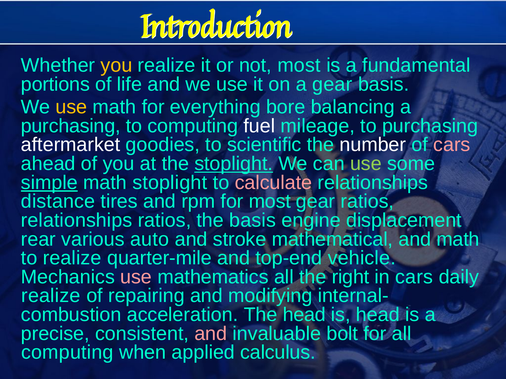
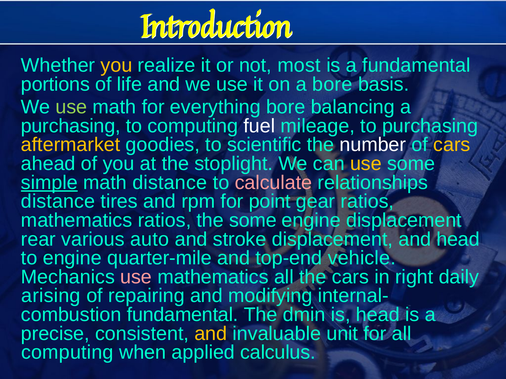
a gear: gear -> bore
use at (71, 107) colour: yellow -> light green
aftermarket colour: white -> yellow
cars at (452, 145) colour: pink -> yellow
stoplight at (234, 164) underline: present -> none
use at (366, 164) colour: light green -> yellow
math stoplight: stoplight -> distance
for most: most -> point
relationships at (77, 221): relationships -> mathematics
the basis: basis -> some
stroke mathematical: mathematical -> displacement
and math: math -> head
to realize: realize -> engine
the right: right -> cars
in cars: cars -> right
realize at (51, 296): realize -> arising
acceleration at (182, 315): acceleration -> fundamental
The head: head -> dmin
and at (211, 334) colour: pink -> yellow
bolt: bolt -> unit
